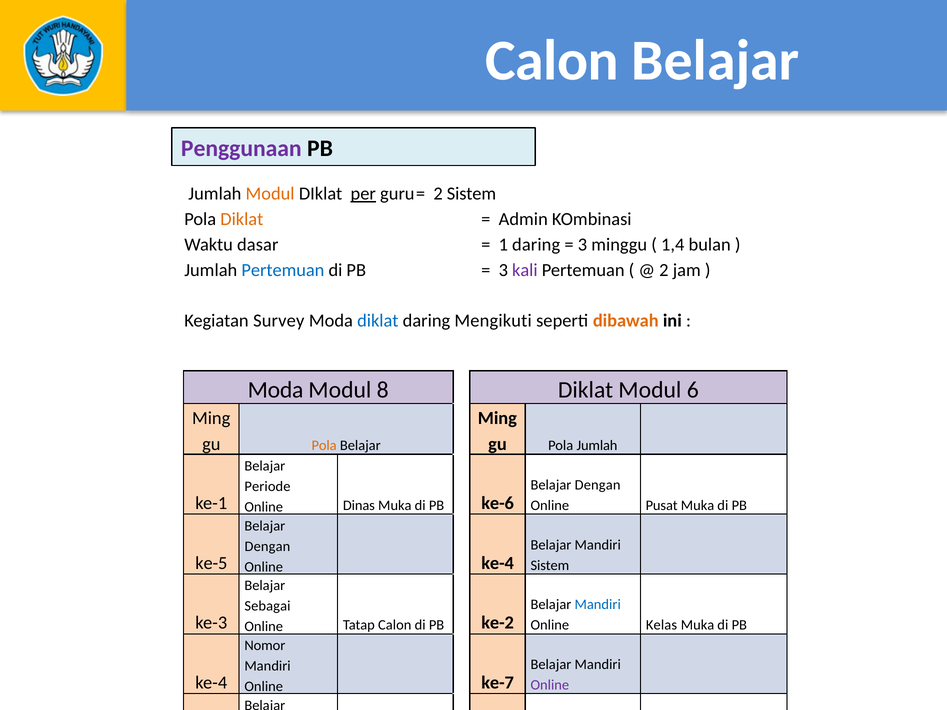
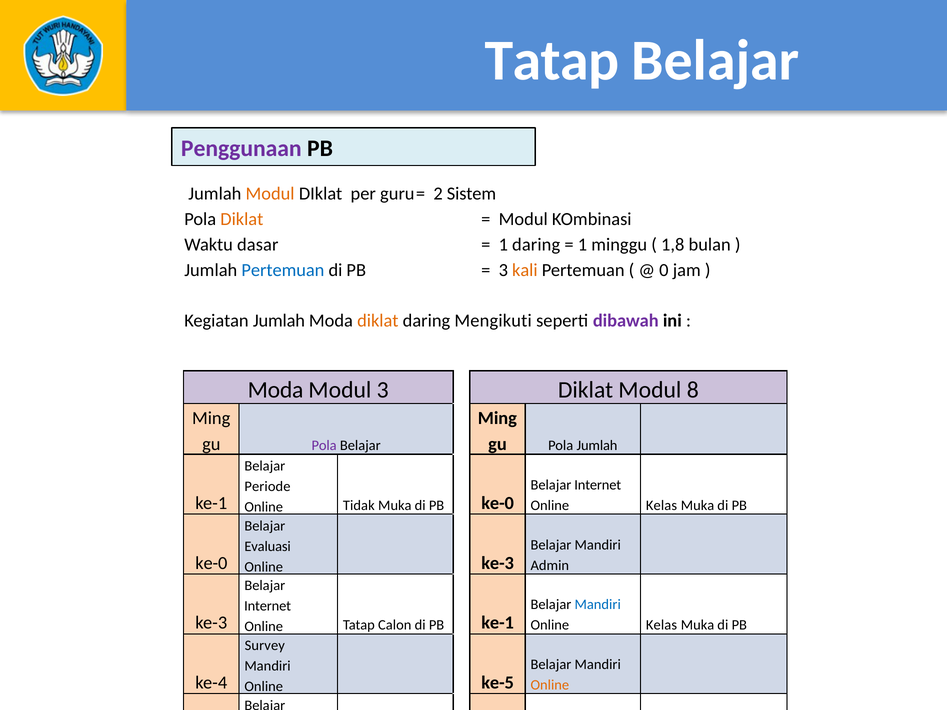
Calon at (552, 61): Calon -> Tatap
per underline: present -> none
Admin at (523, 219): Admin -> Modul
3 at (583, 245): 3 -> 1
1,4: 1,4 -> 1,8
kali colour: purple -> orange
2 at (664, 270): 2 -> 0
Kegiatan Survey: Survey -> Jumlah
diklat at (378, 321) colour: blue -> orange
dibawah colour: orange -> purple
Modul 8: 8 -> 3
6: 6 -> 8
Pola at (324, 446) colour: orange -> purple
Dengan at (598, 485): Dengan -> Internet
Pusat at (662, 506): Pusat -> Kelas
Dinas: Dinas -> Tidak
ke-6 at (498, 503): ke-6 -> ke-0
Dengan at (267, 547): Dengan -> Evaluasi
ke-5 at (211, 563): ke-5 -> ke-0
Sistem at (550, 565): Sistem -> Admin
Online ke-4: ke-4 -> ke-3
Sebagai at (267, 606): Sebagai -> Internet
PB ke-2: ke-2 -> ke-1
Nomor: Nomor -> Survey
Online at (550, 685) colour: purple -> orange
ke-7 at (498, 683): ke-7 -> ke-5
